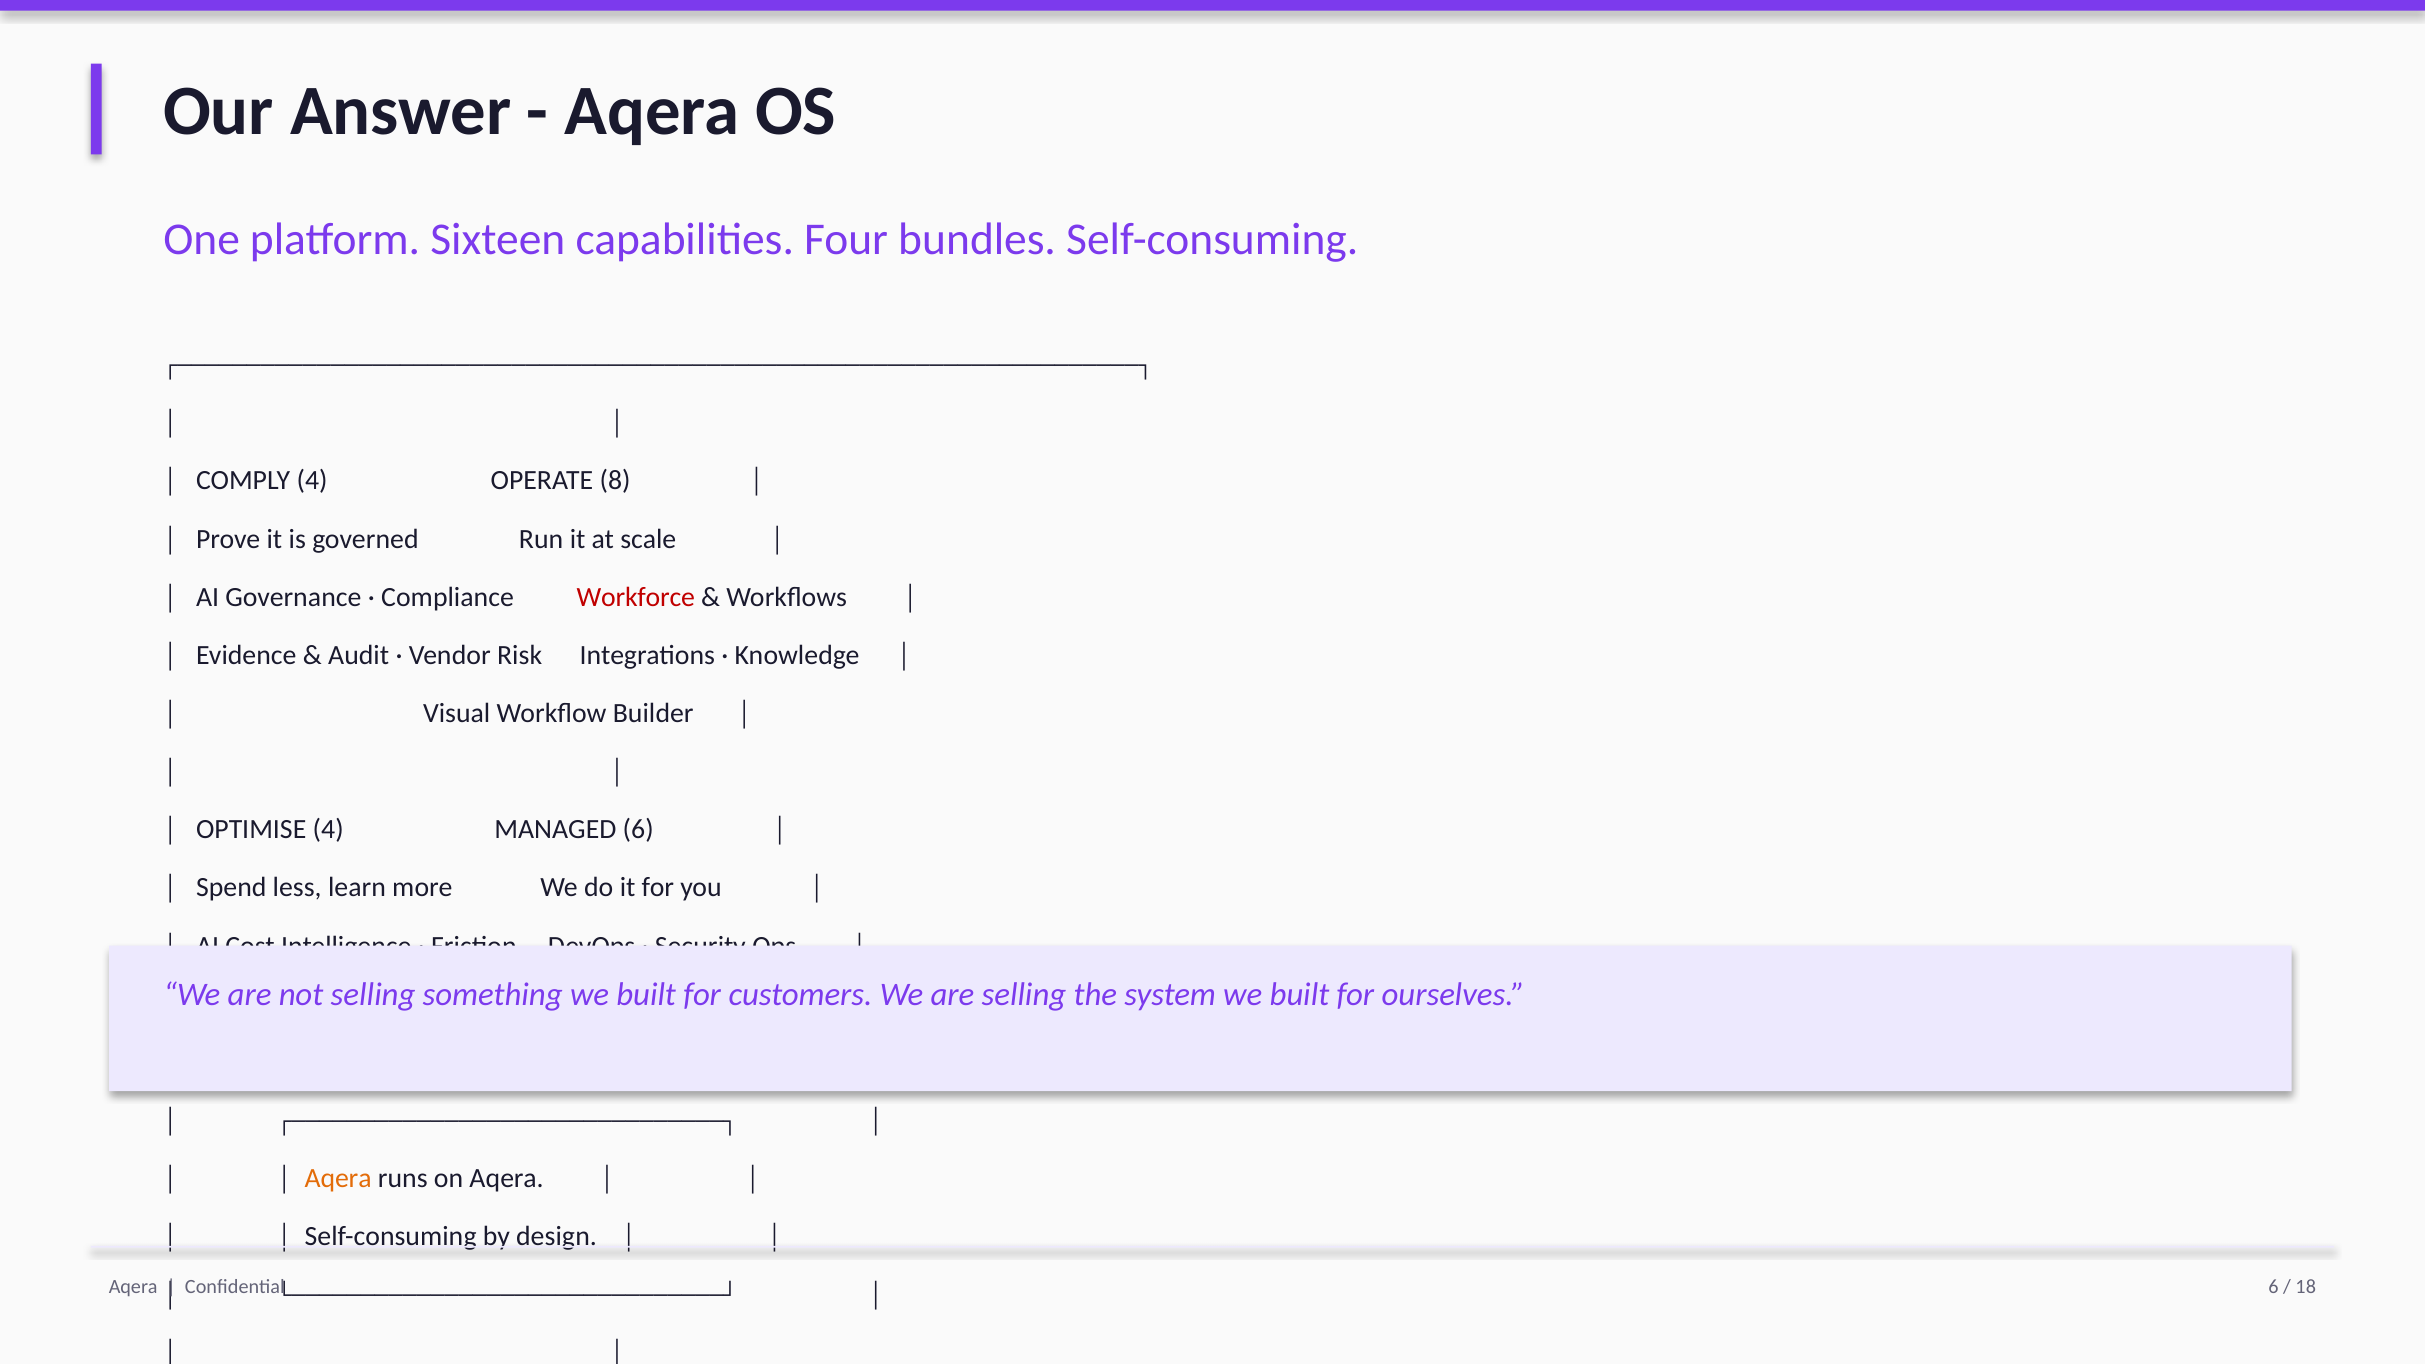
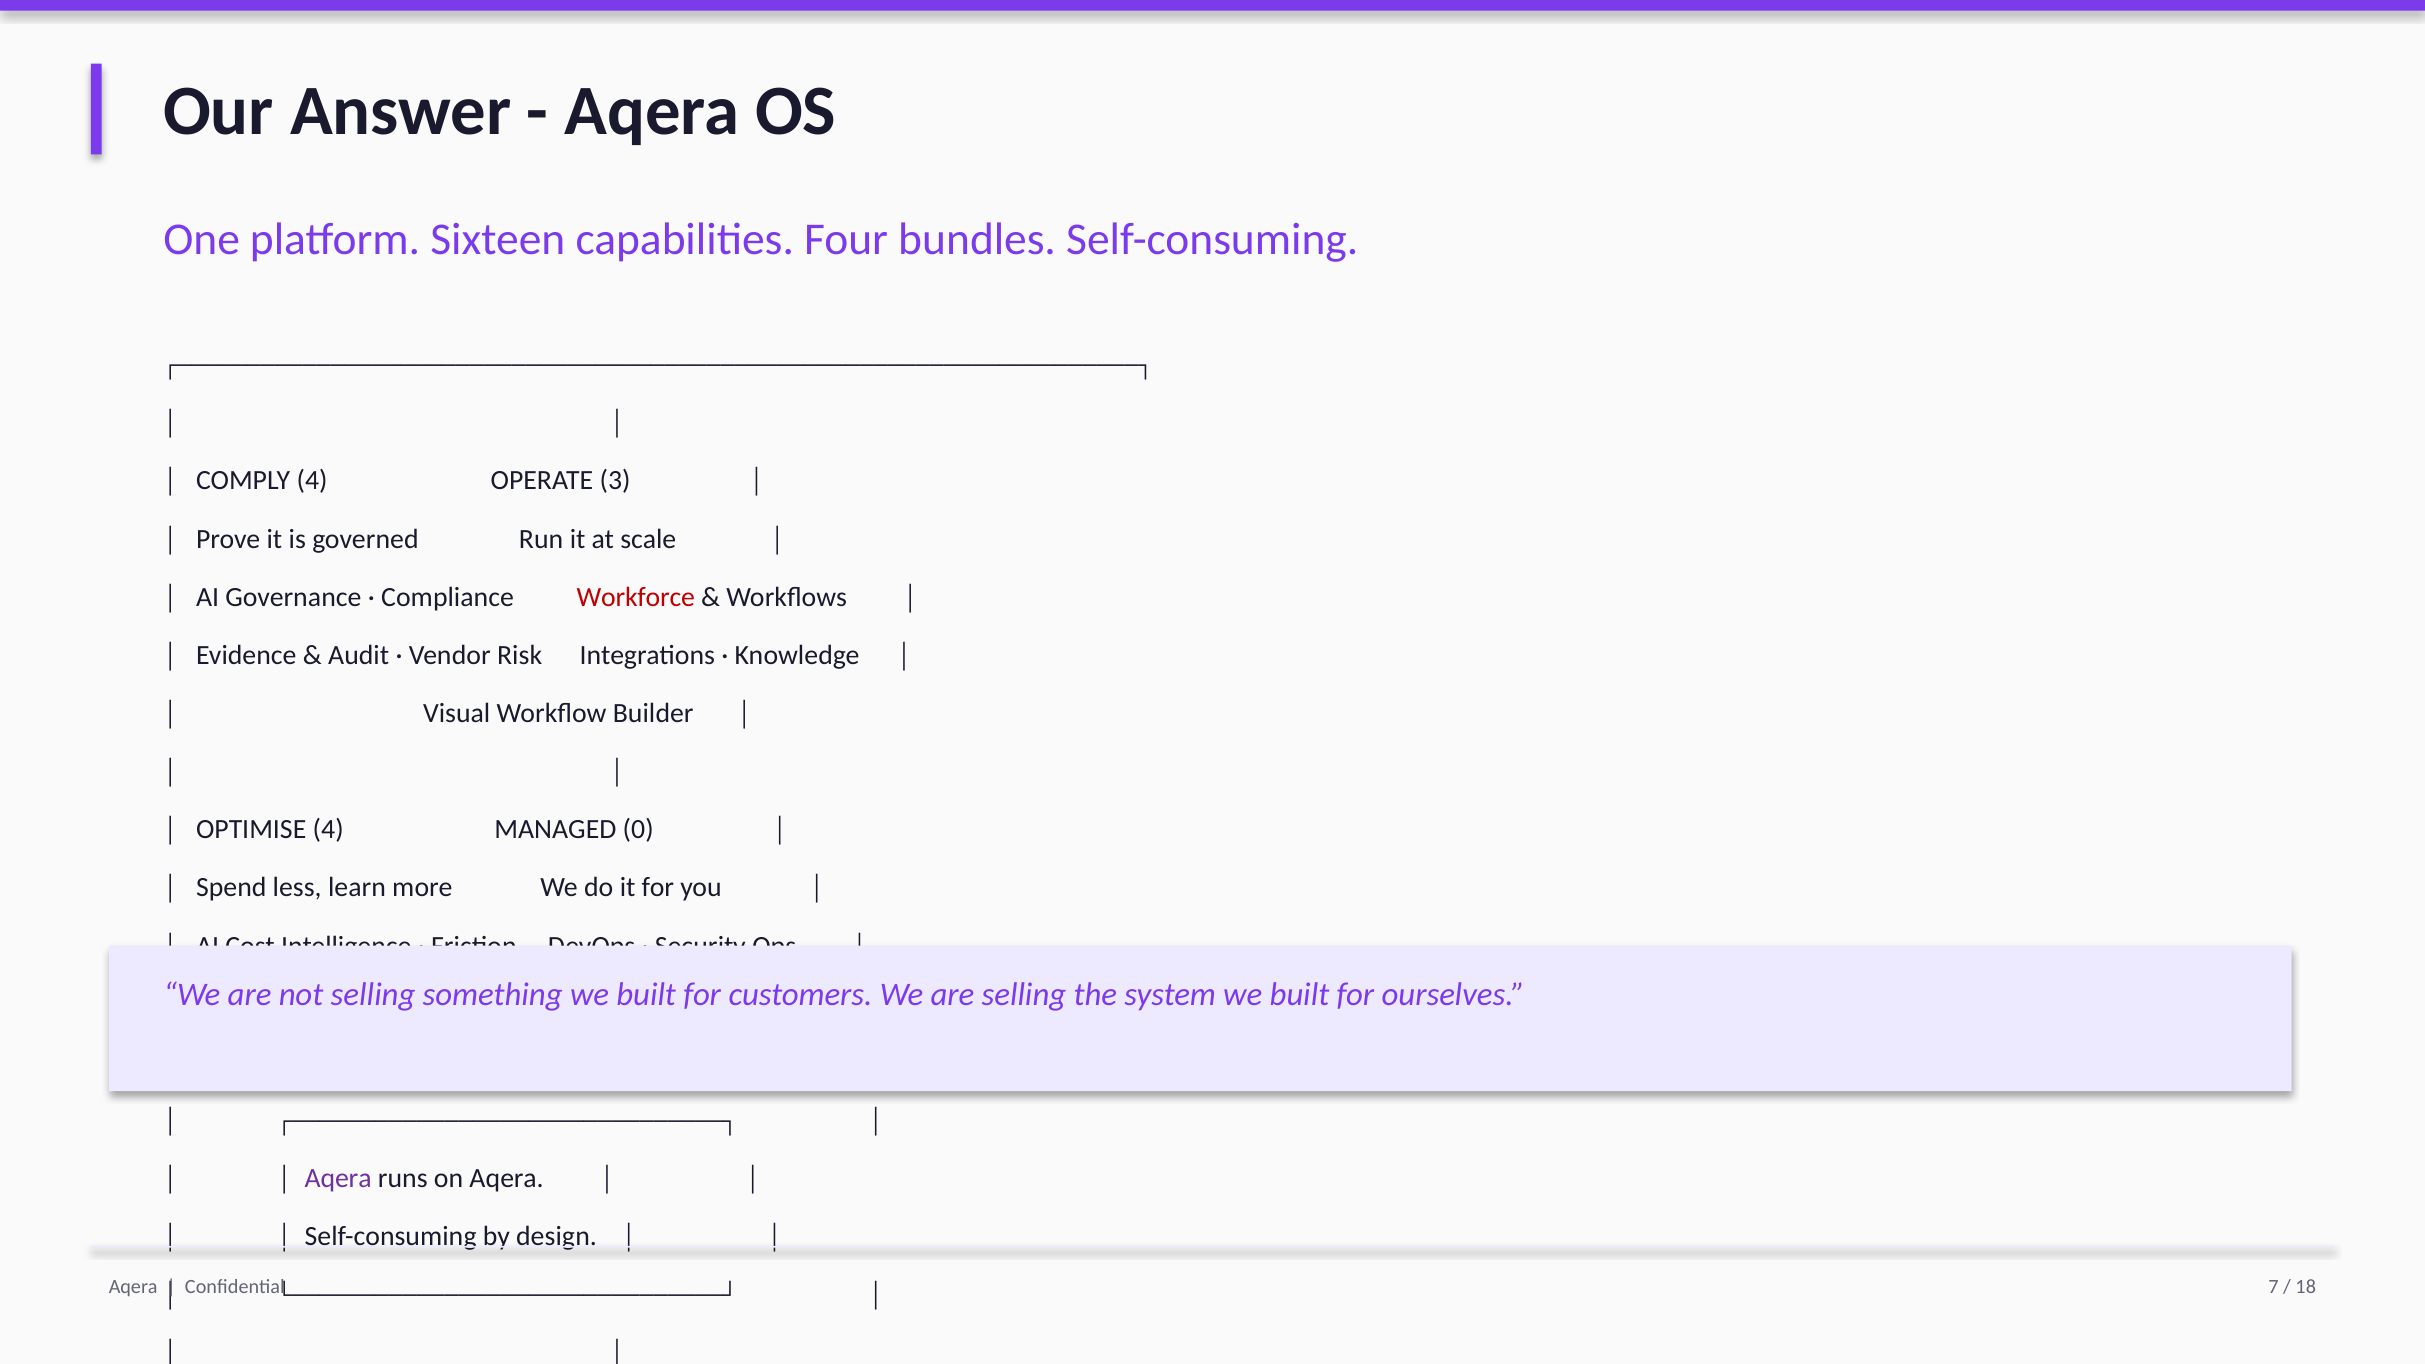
8: 8 -> 3
MANAGED 6: 6 -> 0
Aqera at (338, 1178) colour: orange -> purple
Confidential 6: 6 -> 7
